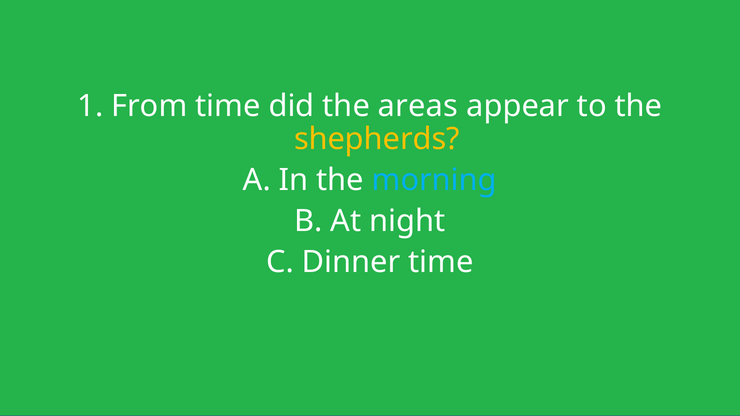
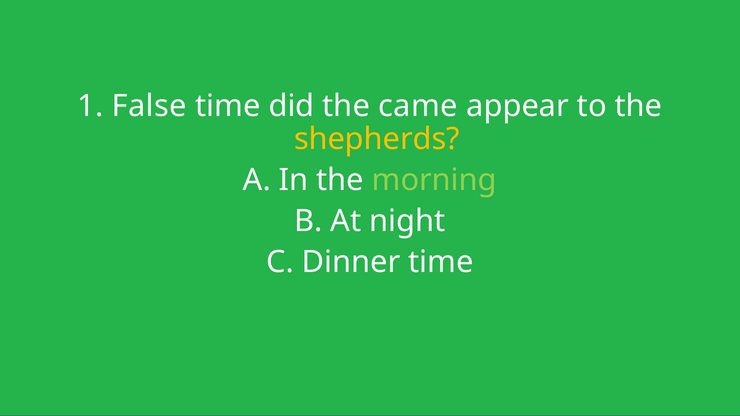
From: From -> False
areas: areas -> came
morning colour: light blue -> light green
